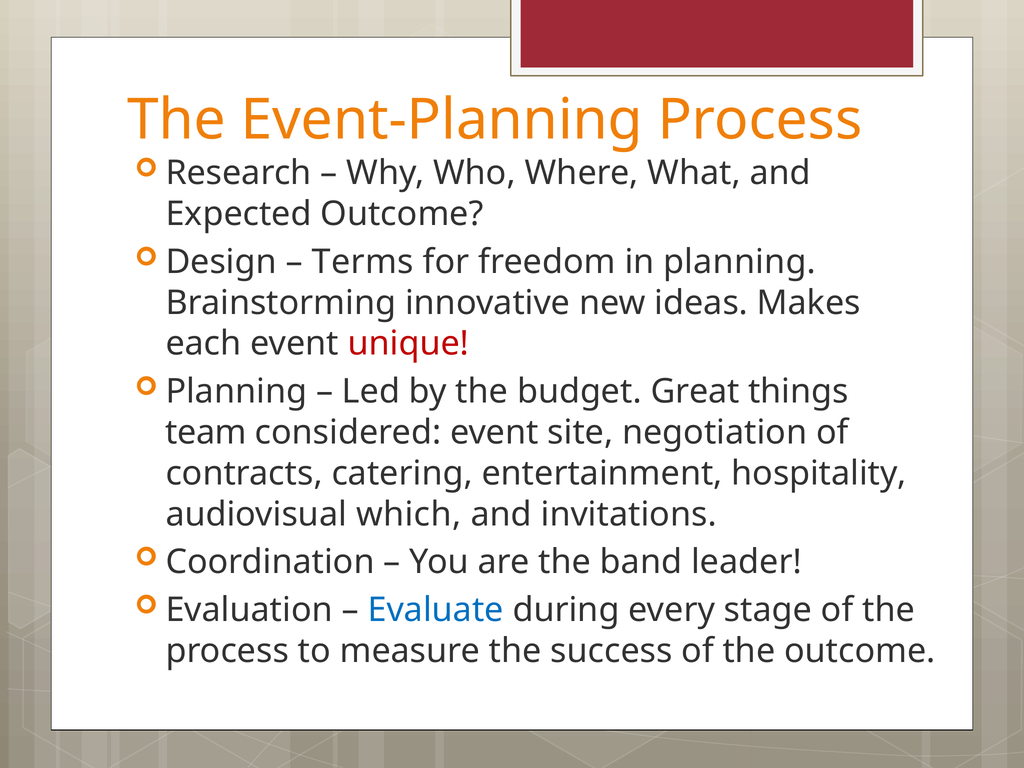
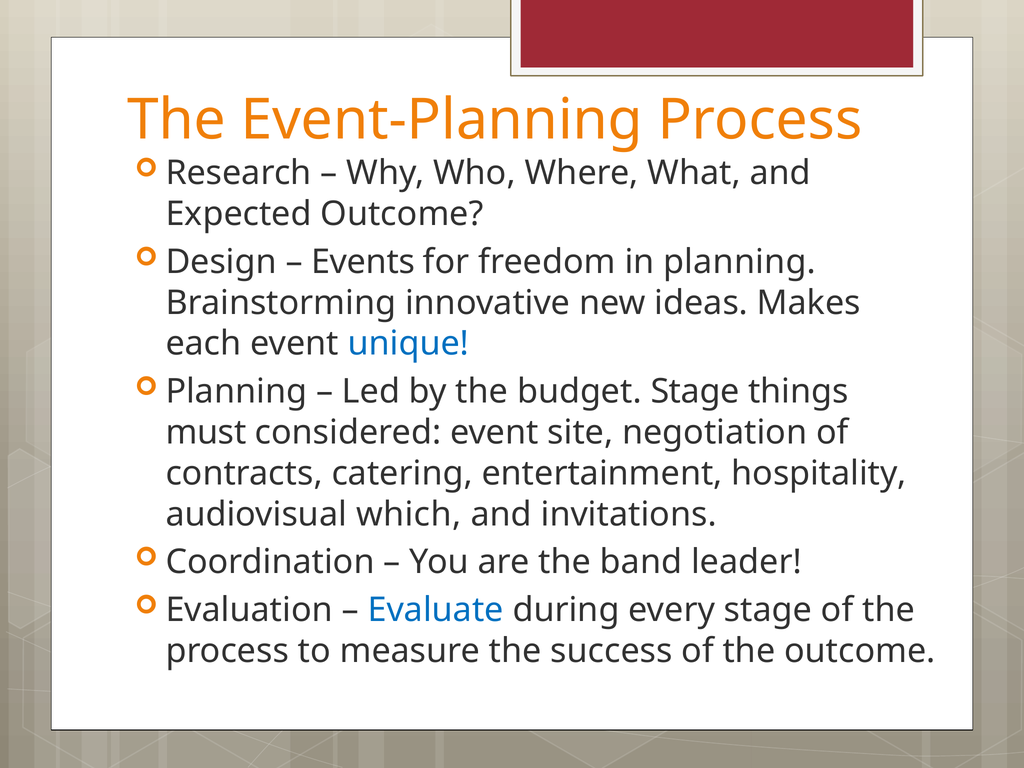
Terms: Terms -> Events
unique colour: red -> blue
budget Great: Great -> Stage
team: team -> must
